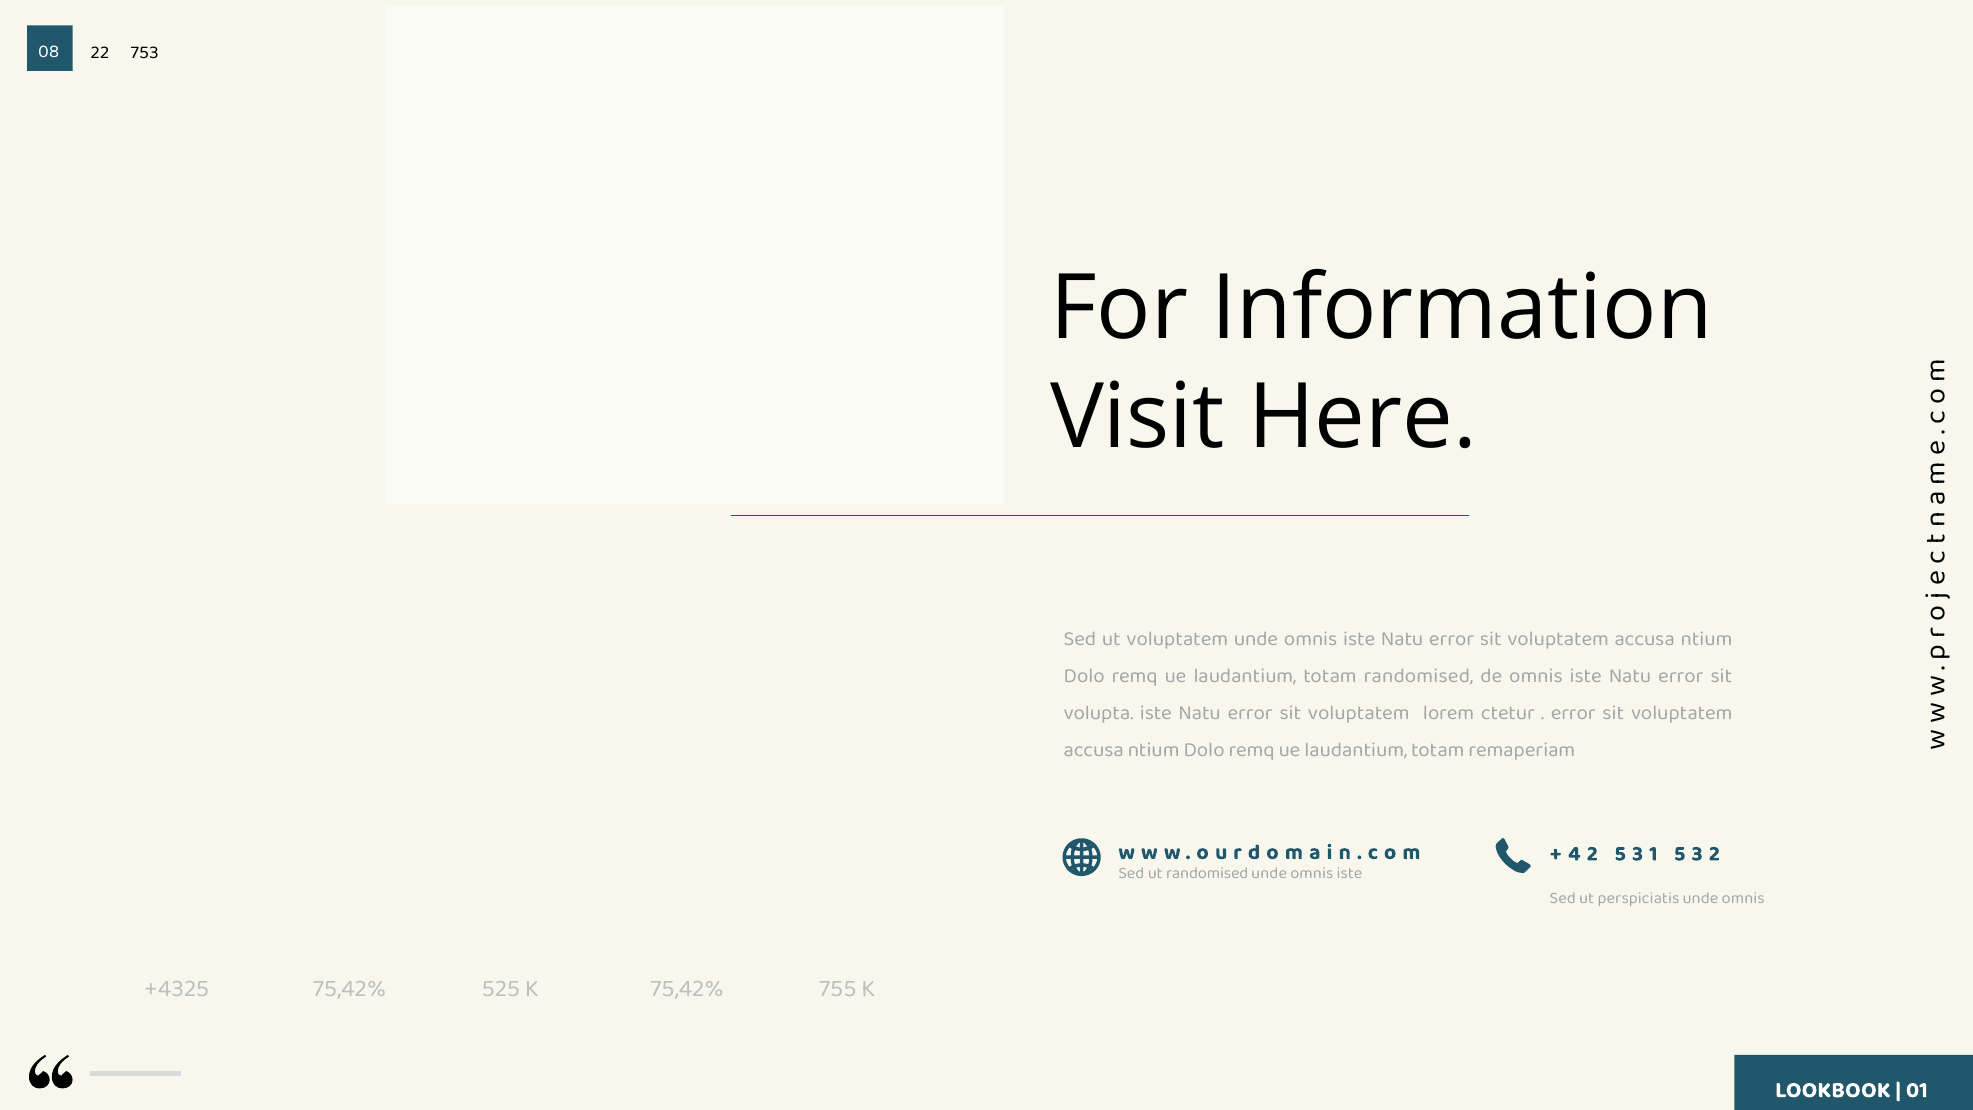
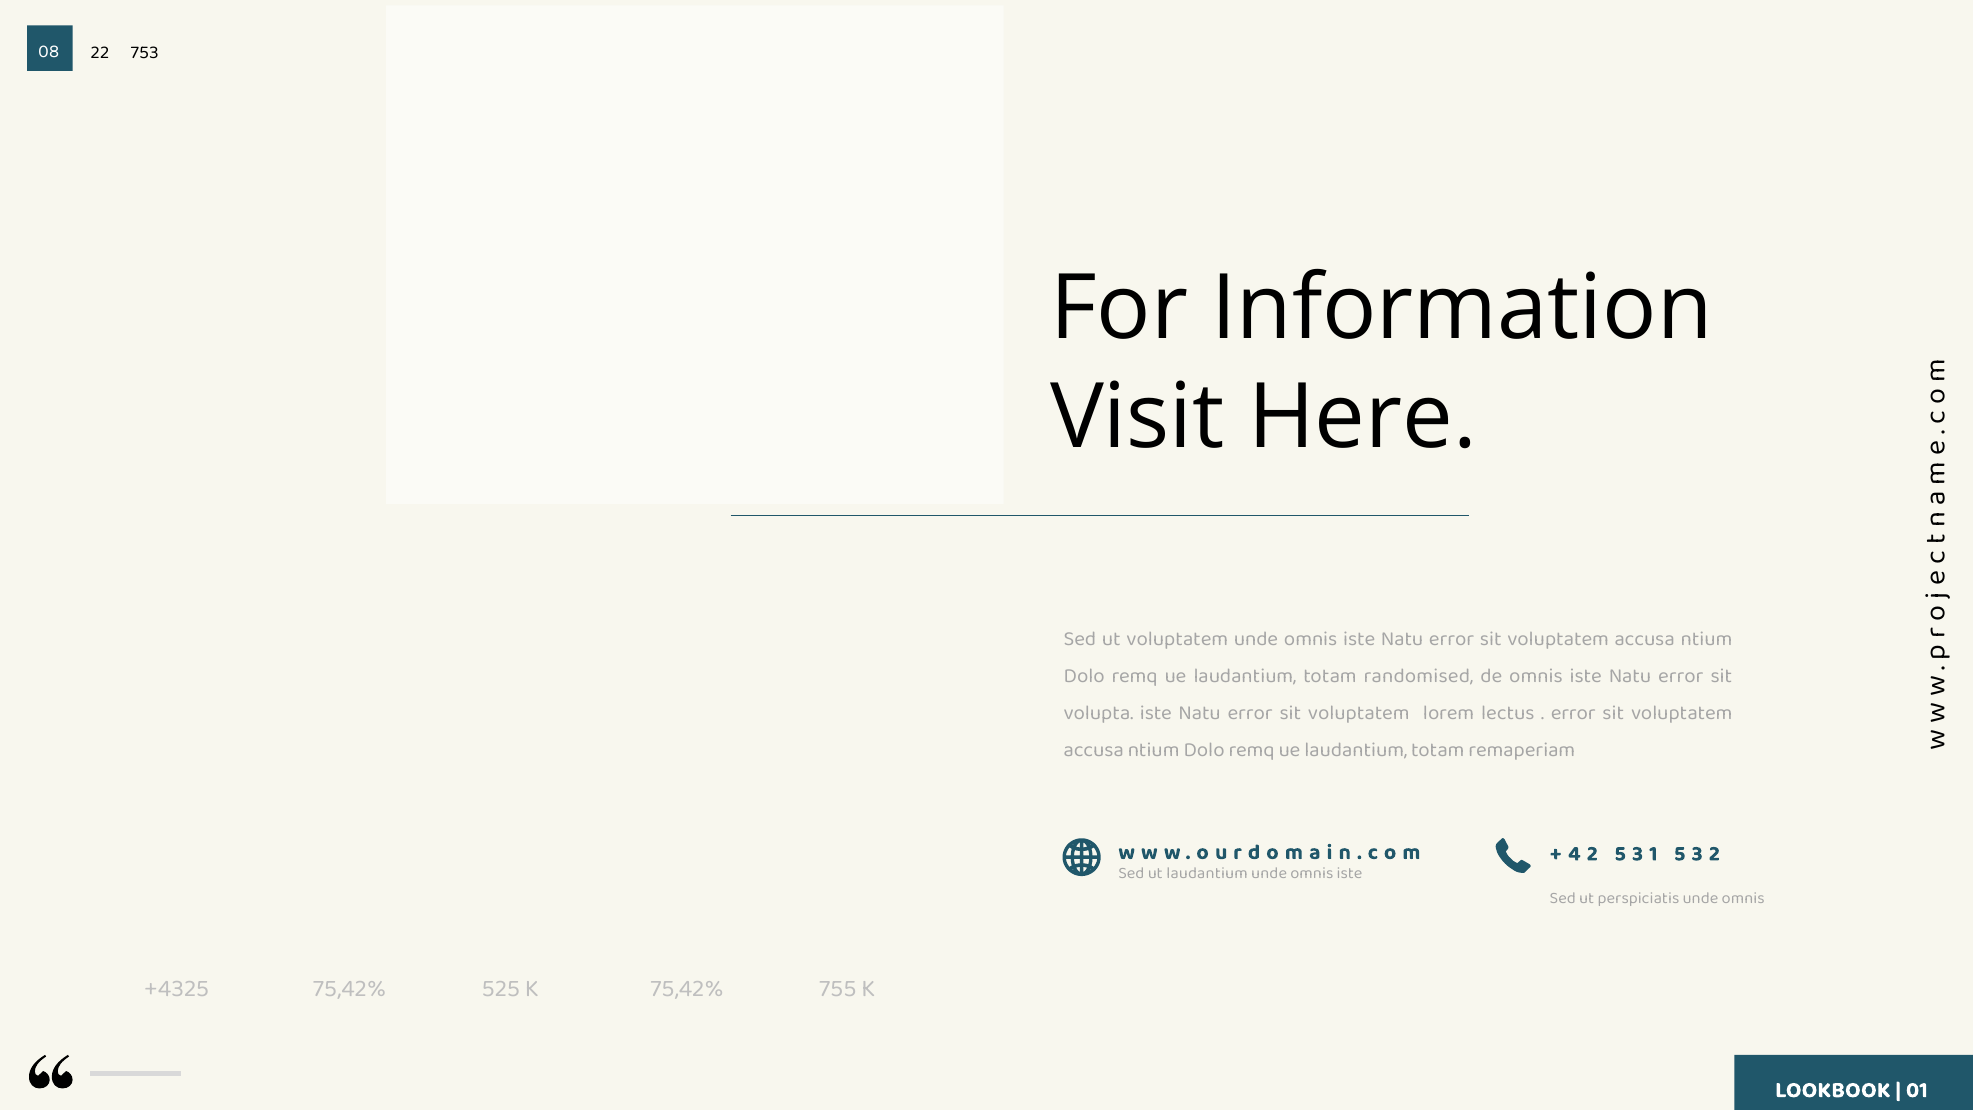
ctetur: ctetur -> lectus
ut randomised: randomised -> laudantium
